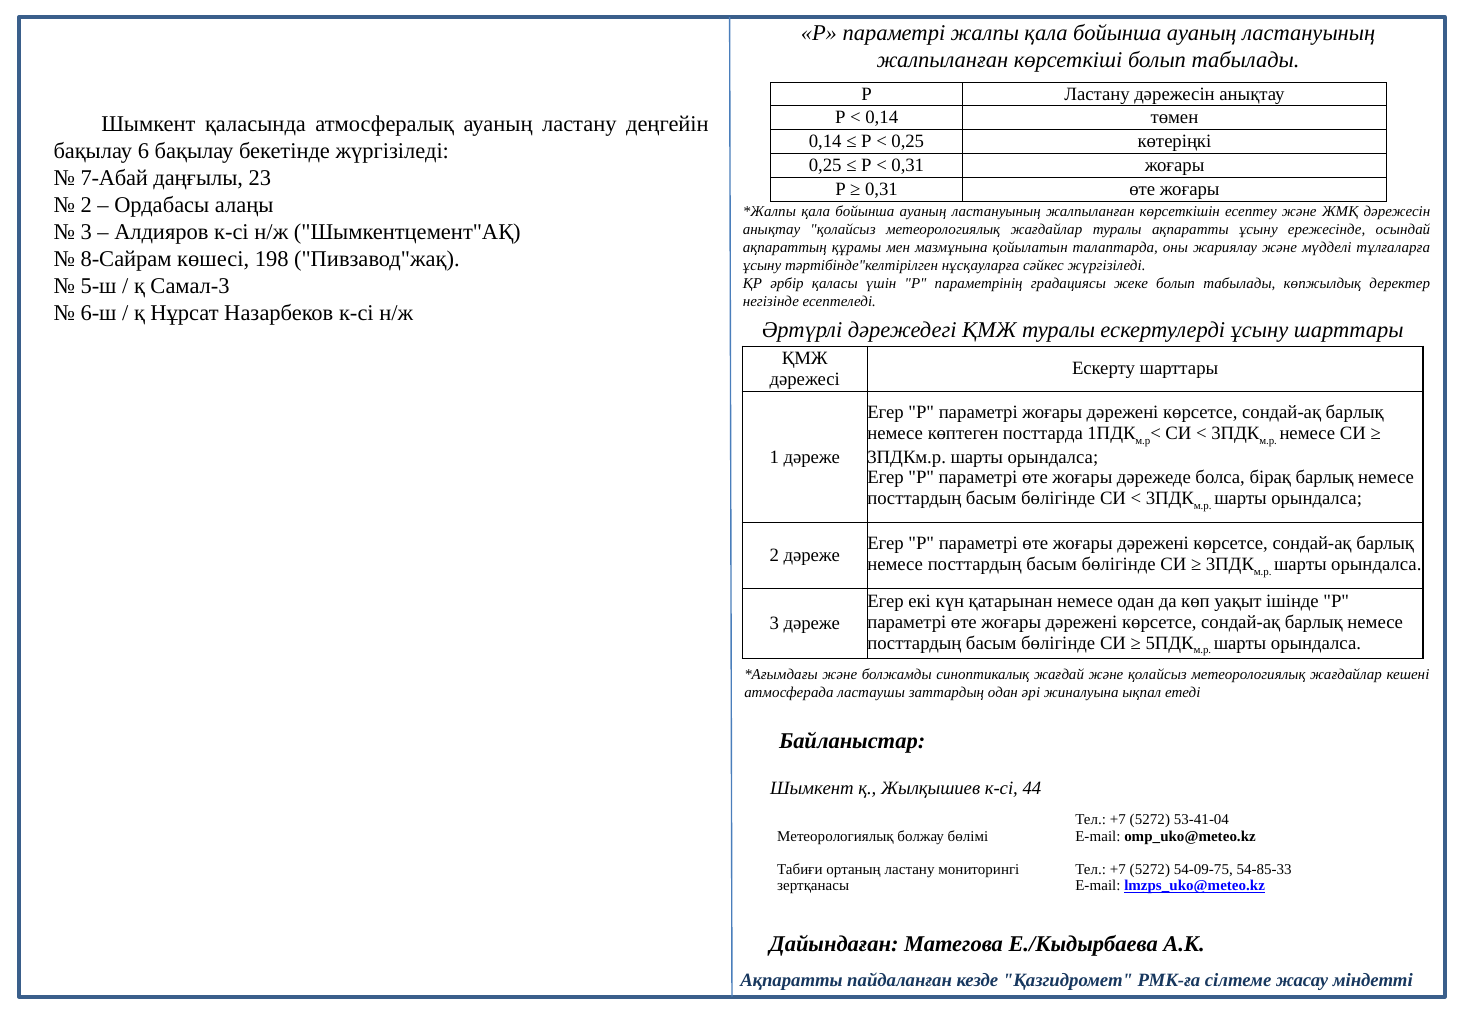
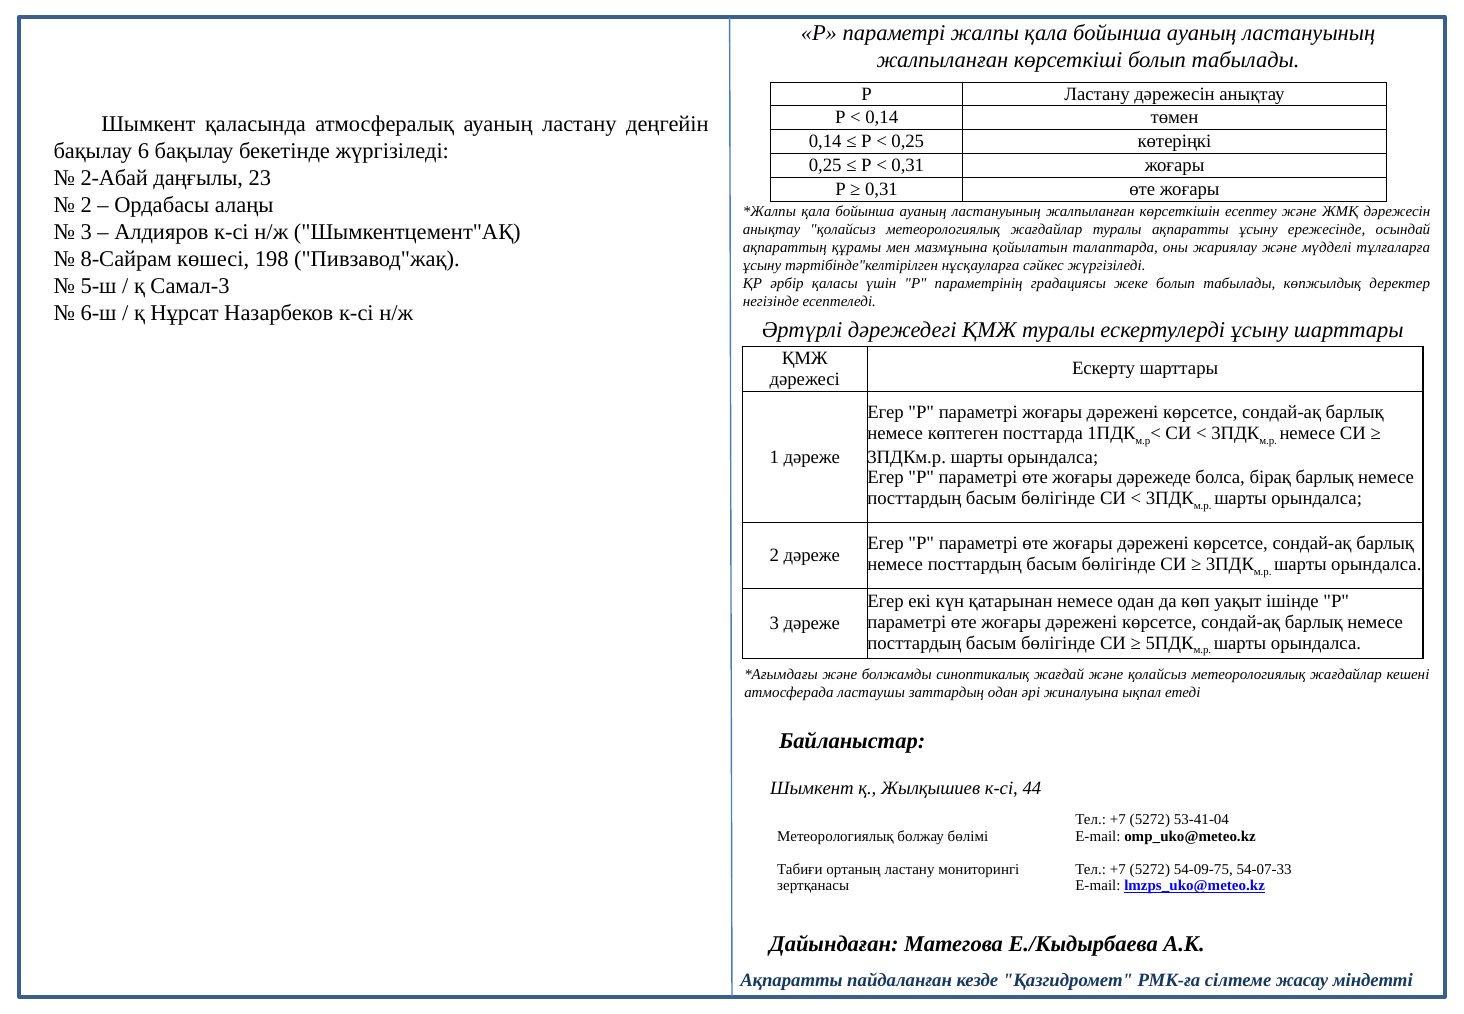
7-Абай: 7-Абай -> 2-Абай
54-85-33: 54-85-33 -> 54-07-33
